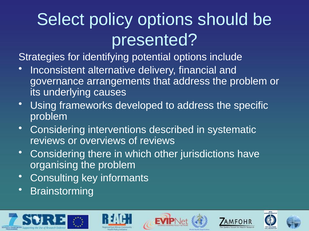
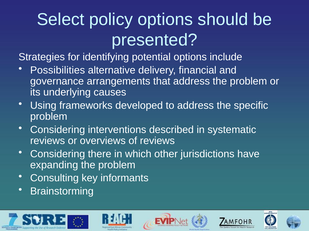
Inconsistent: Inconsistent -> Possibilities
organising: organising -> expanding
